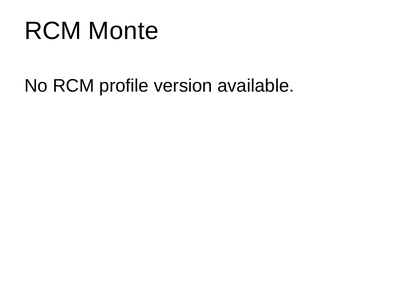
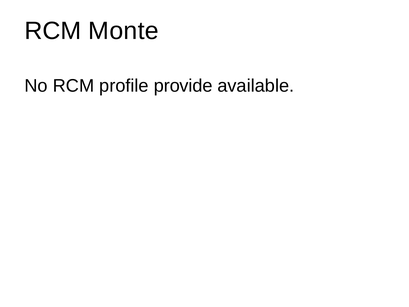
version: version -> provide
